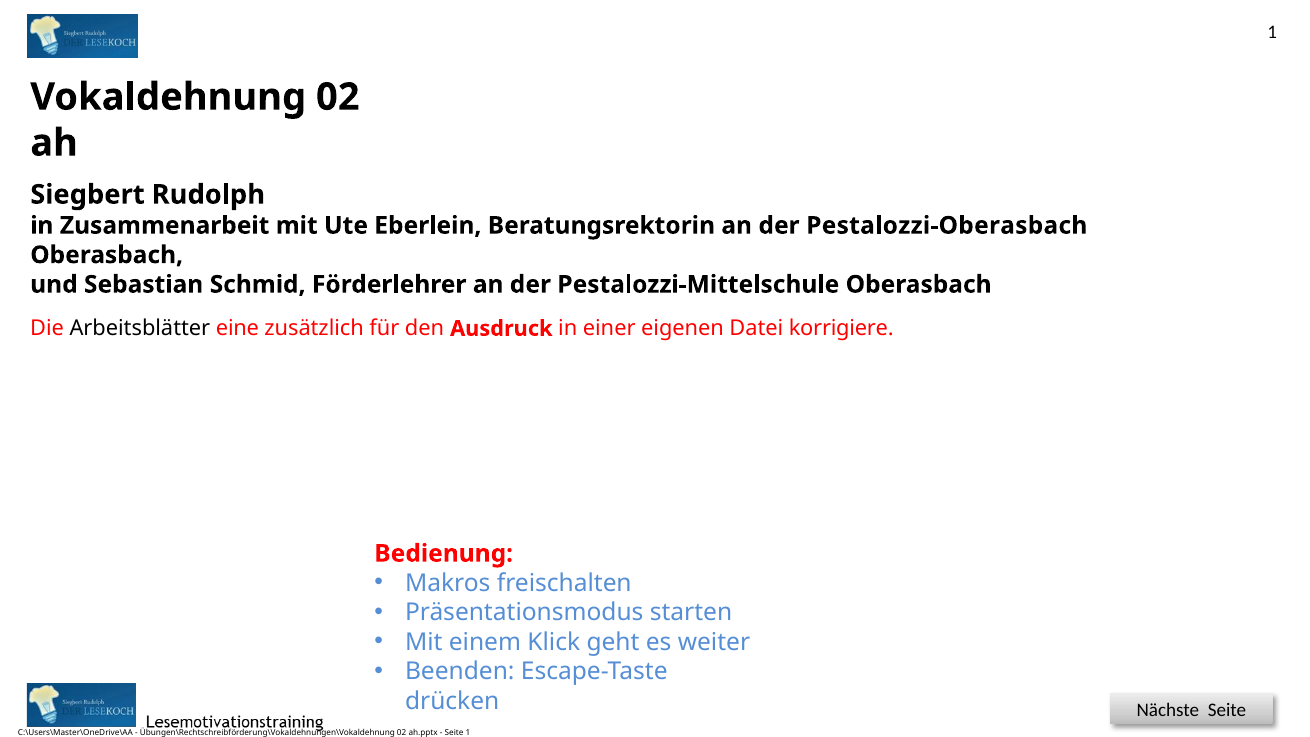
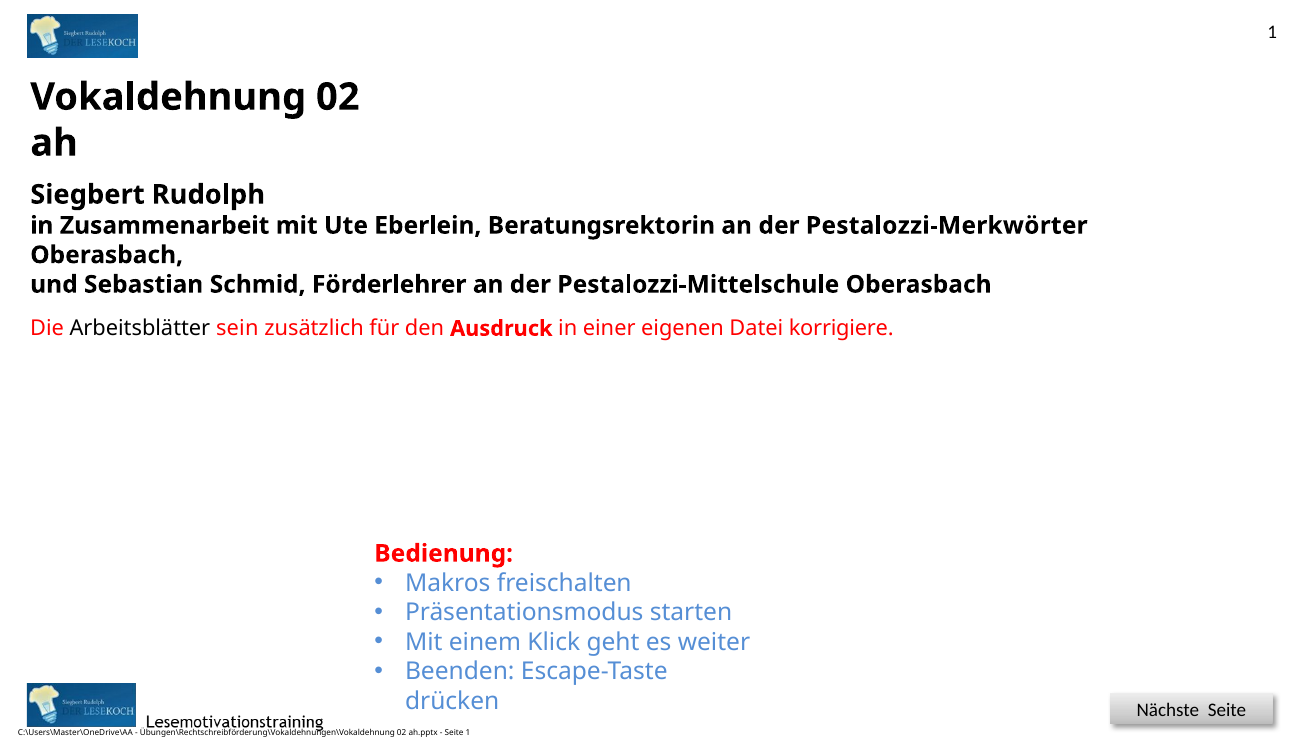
Pestalozzi-Oberasbach: Pestalozzi-Oberasbach -> Pestalozzi-Merkwörter
eine: eine -> sein
